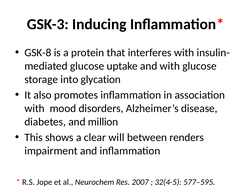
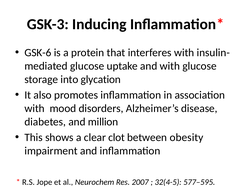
GSK-8: GSK-8 -> GSK-6
will: will -> clot
renders: renders -> obesity
